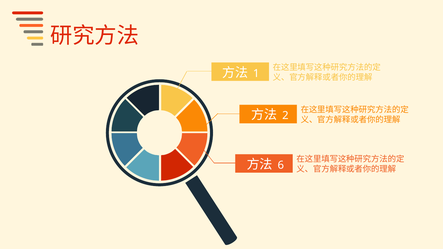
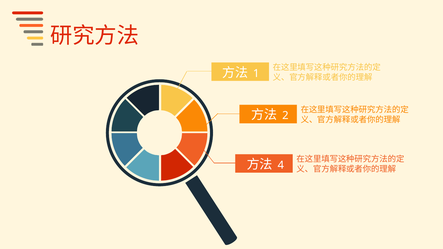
6: 6 -> 4
